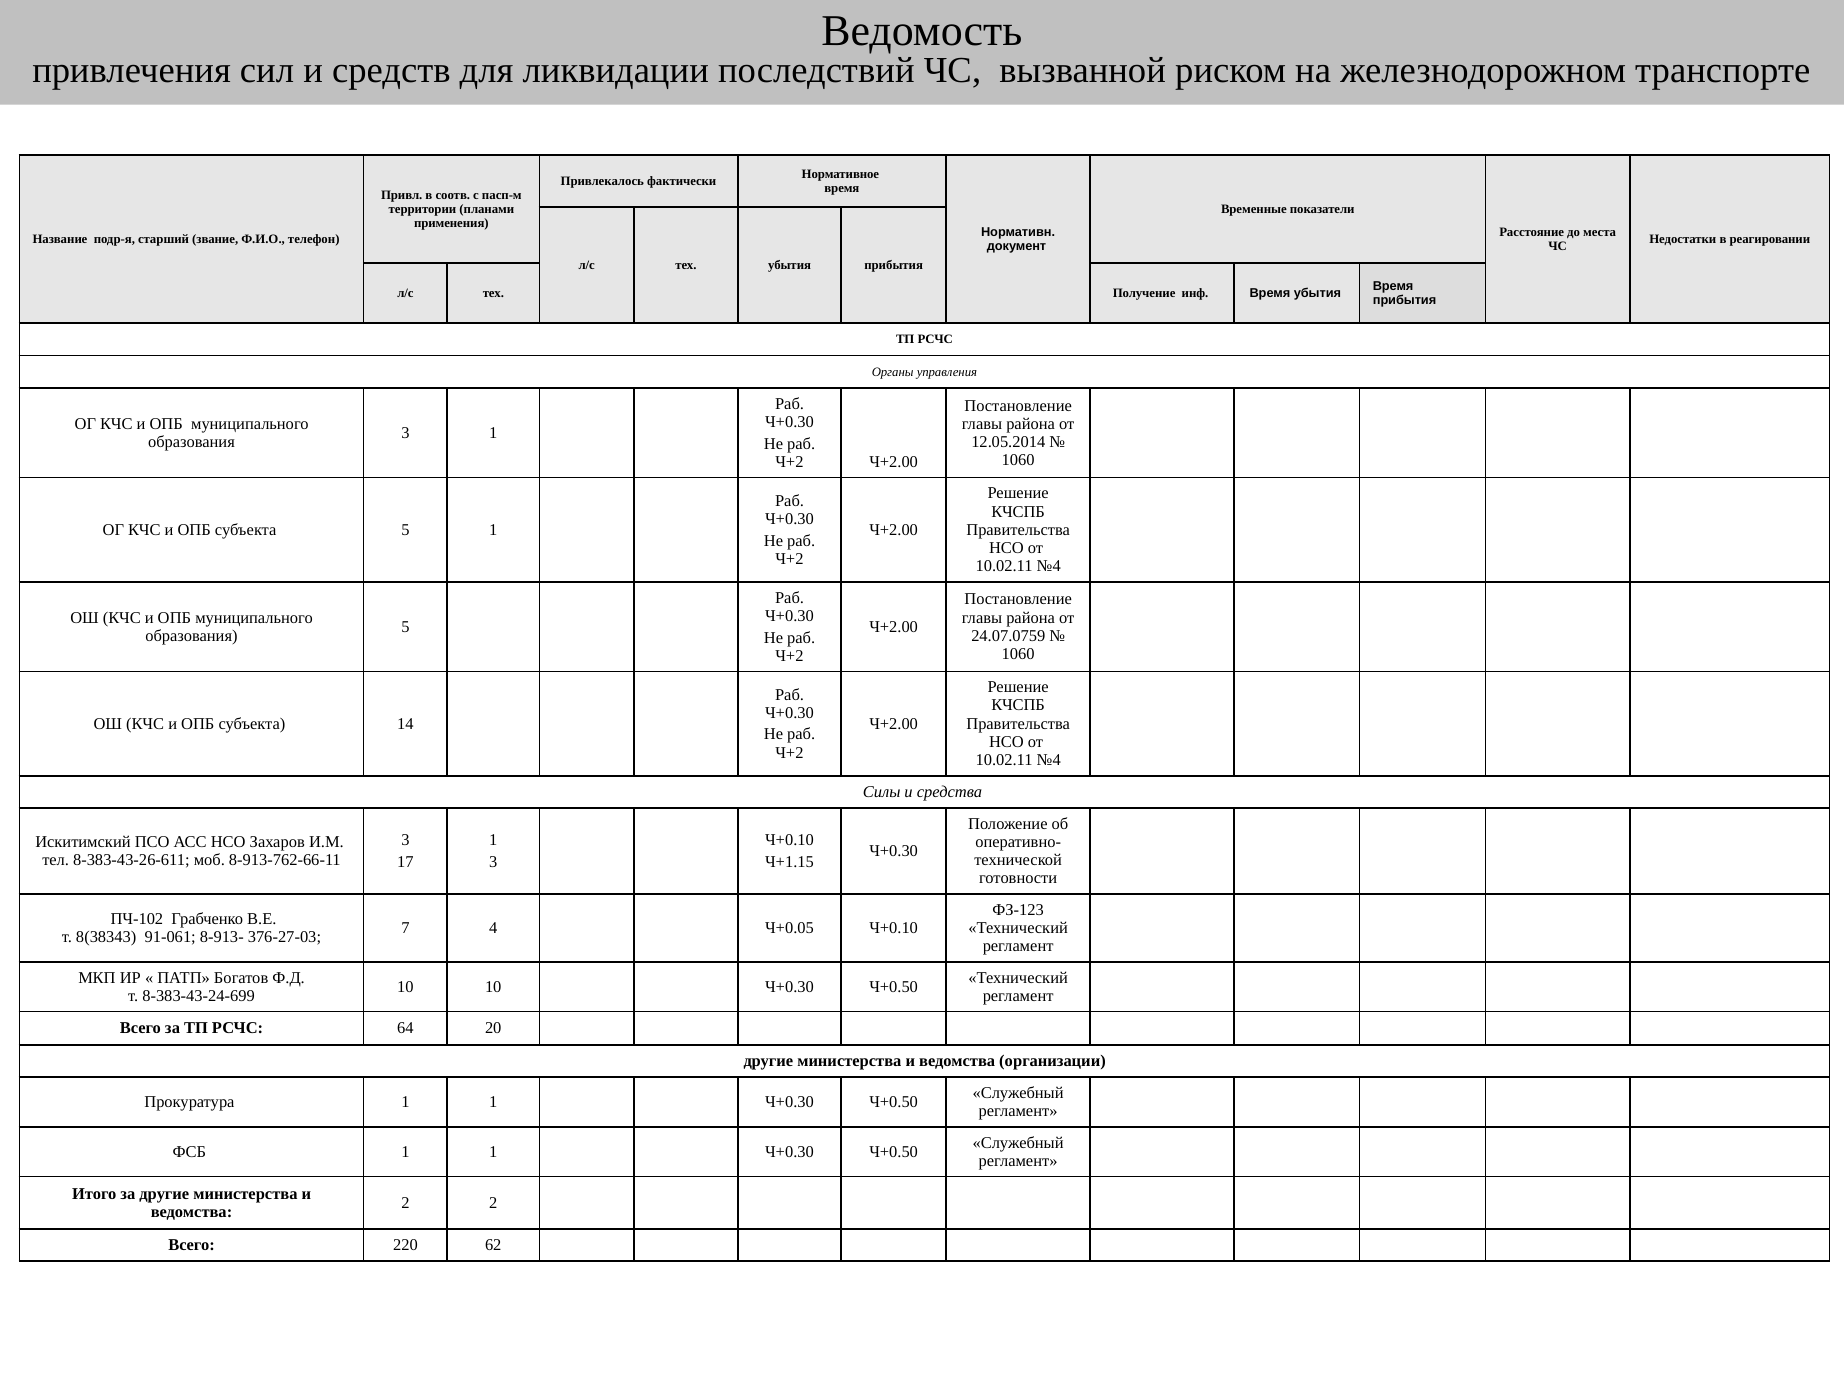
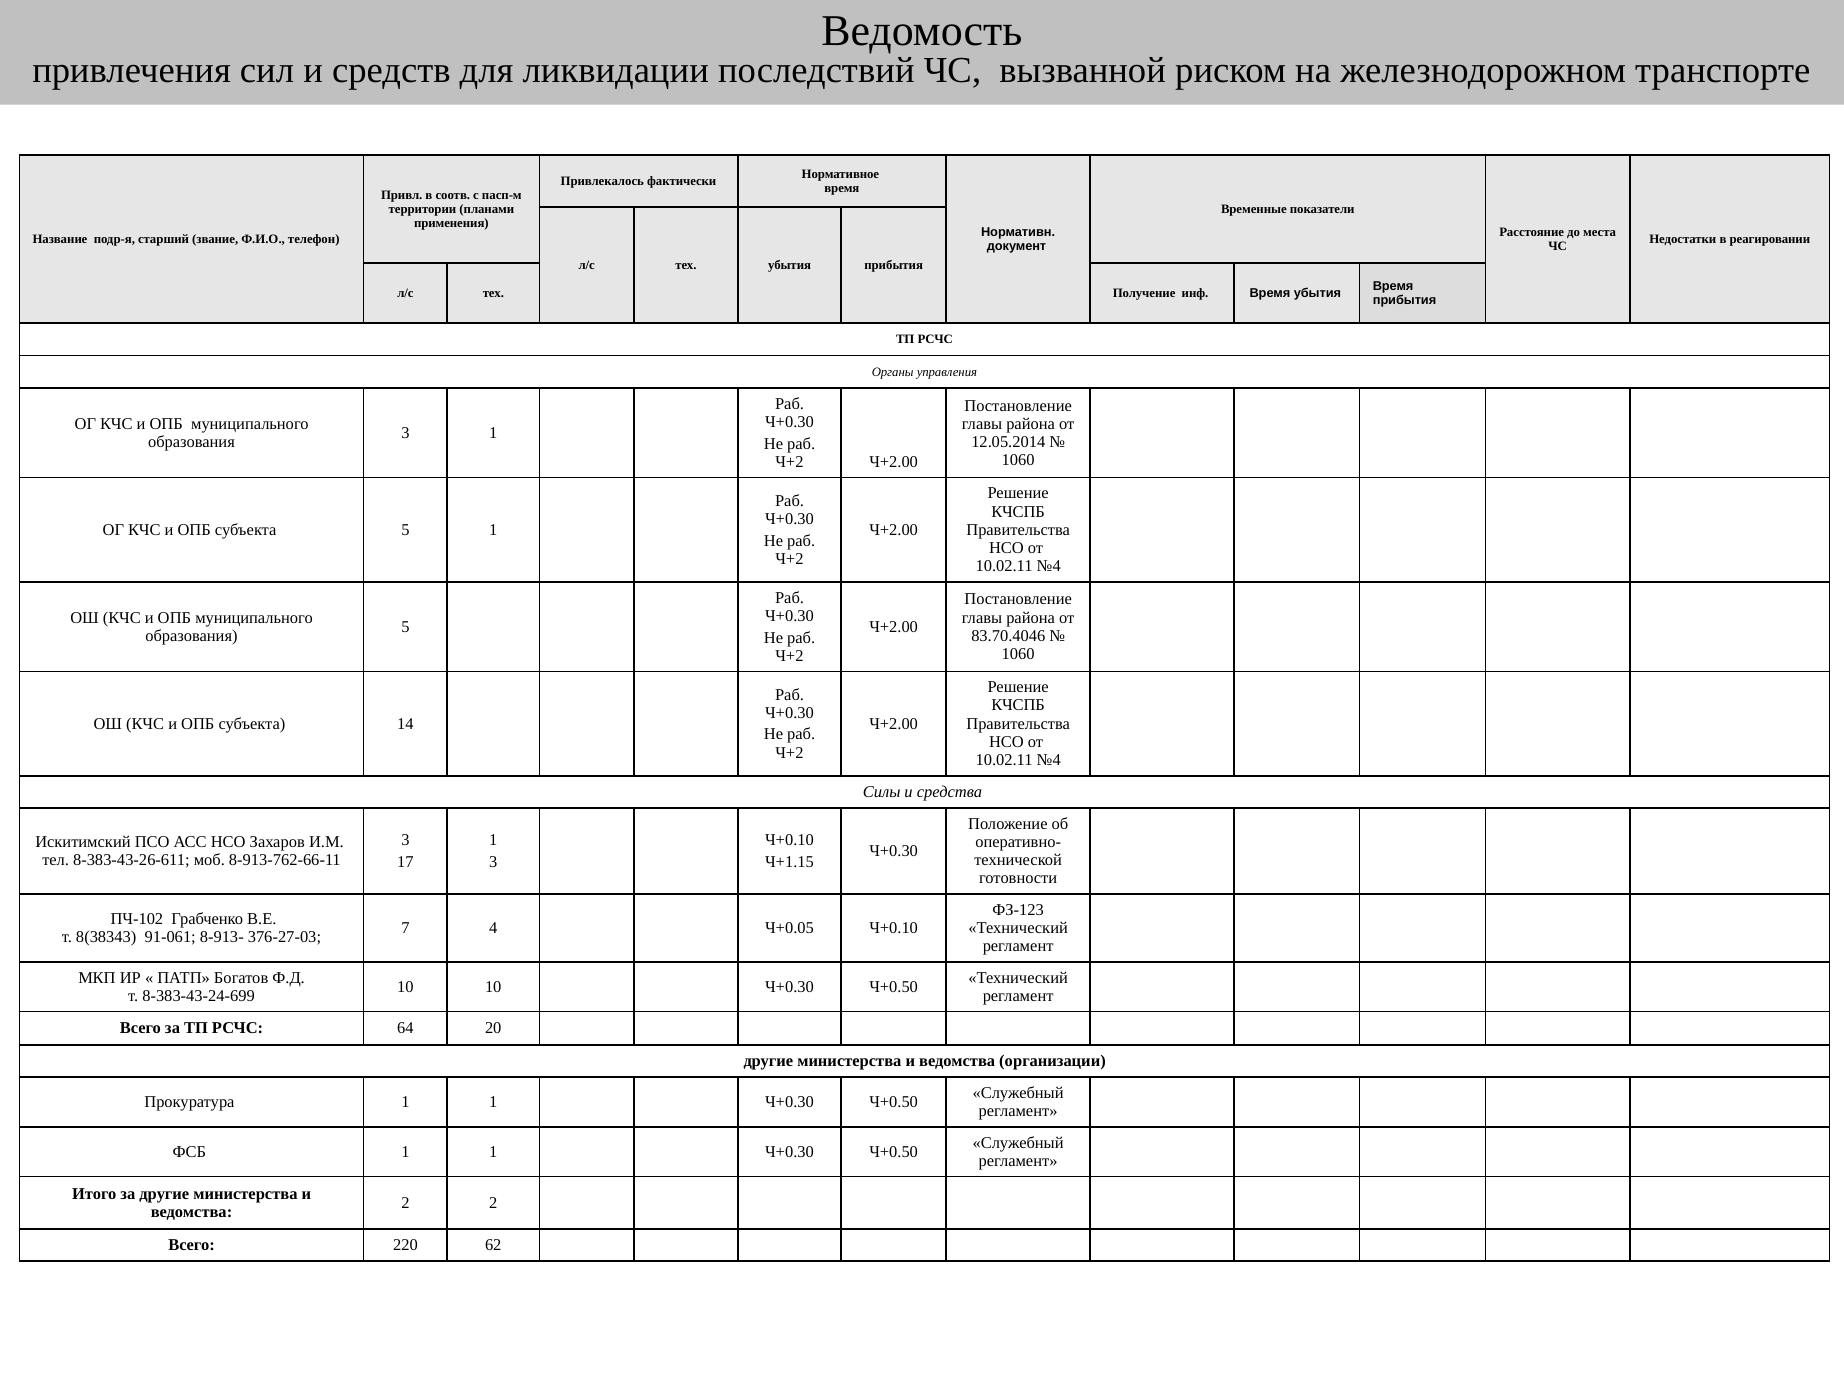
24.07.0759: 24.07.0759 -> 83.70.4046
